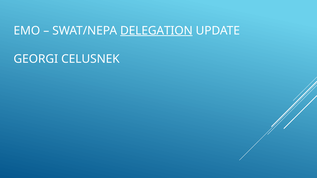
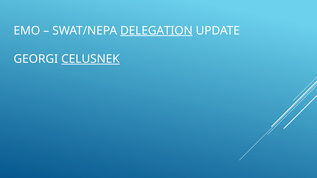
CELUSNEK underline: none -> present
